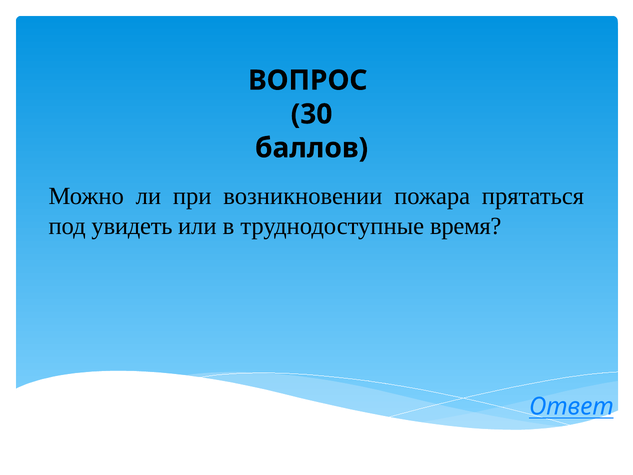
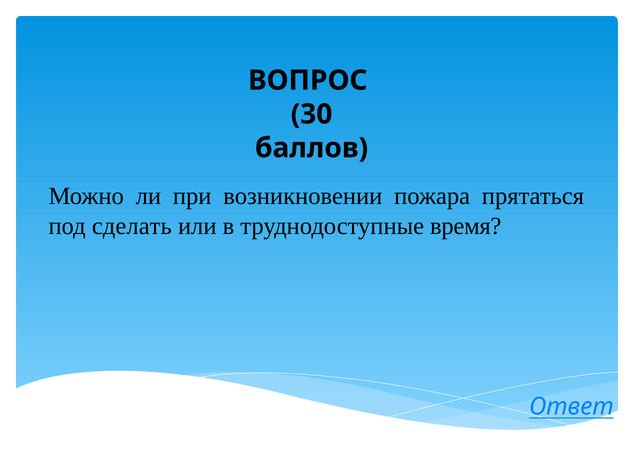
увидеть: увидеть -> сделать
